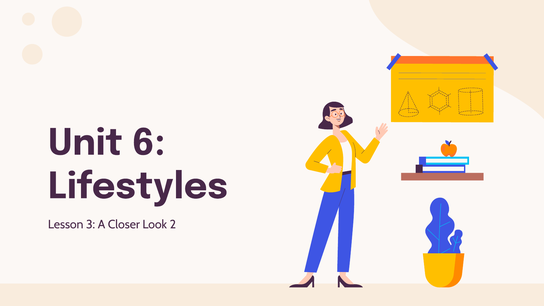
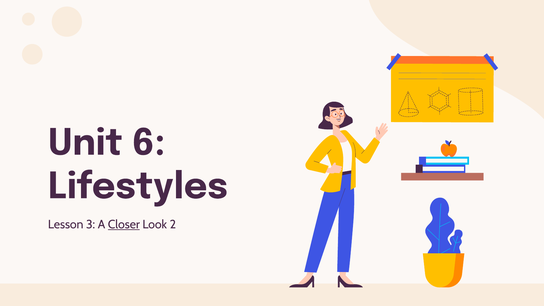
Closer underline: none -> present
